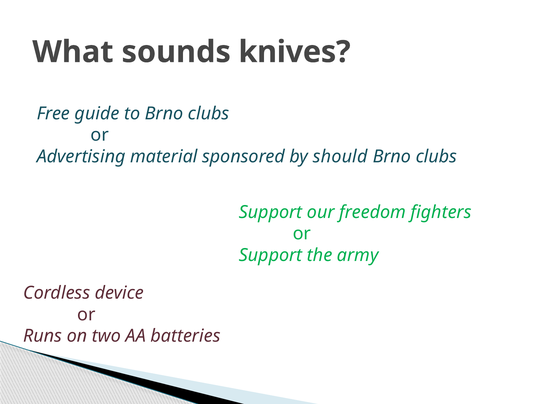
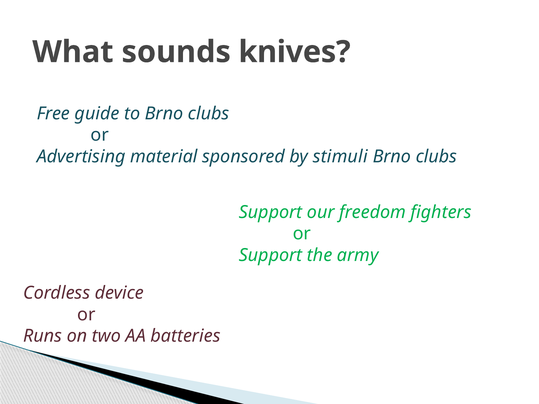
should: should -> stimuli
